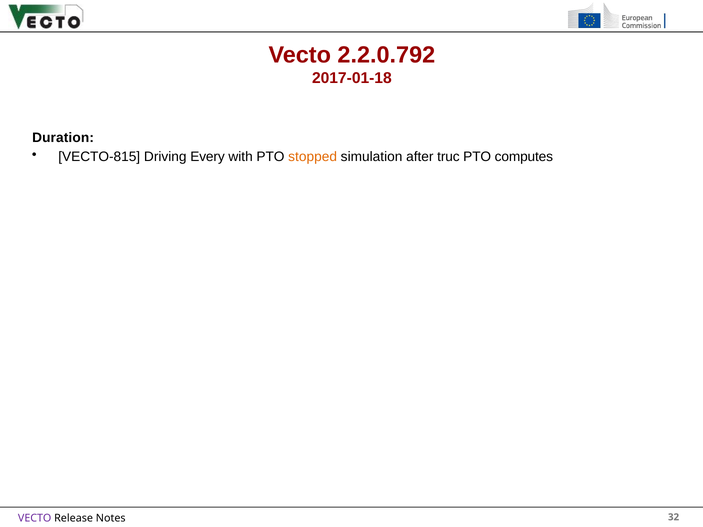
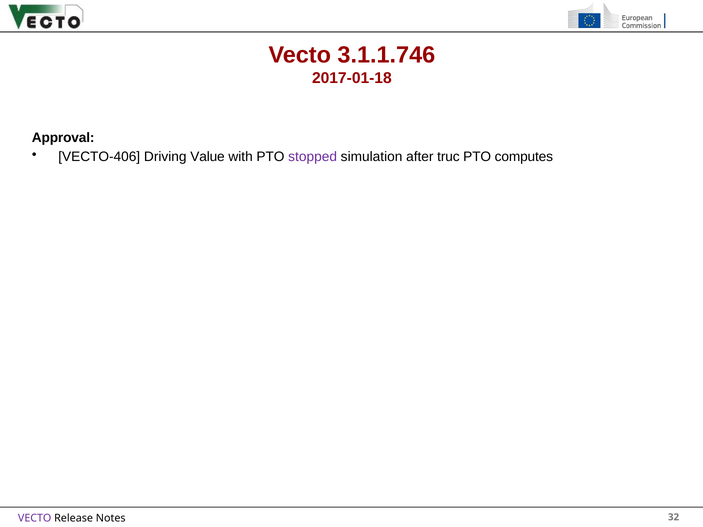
2.2.0.792: 2.2.0.792 -> 3.1.1.746
Duration: Duration -> Approval
VECTO-815: VECTO-815 -> VECTO-406
Every: Every -> Value
stopped colour: orange -> purple
